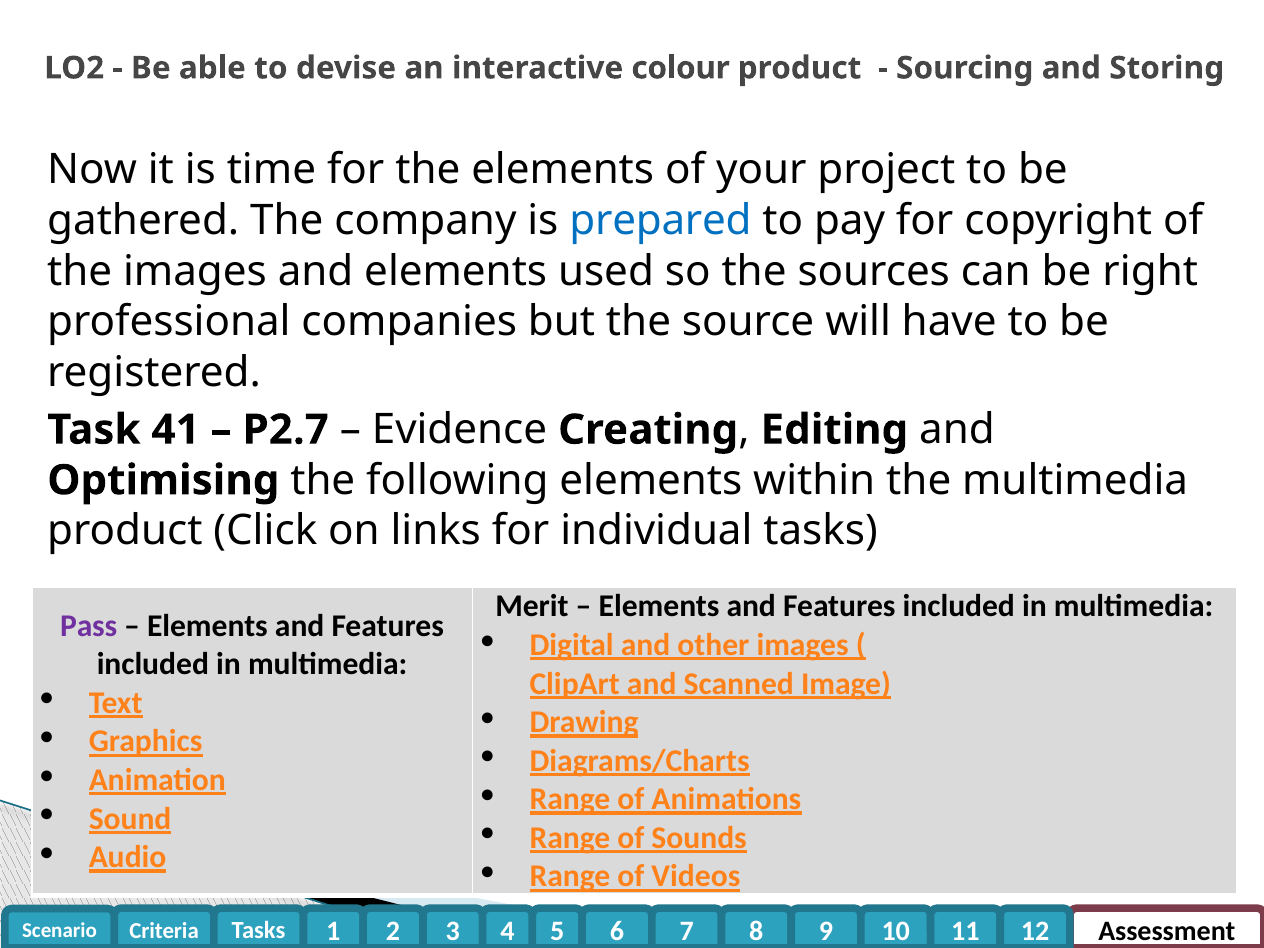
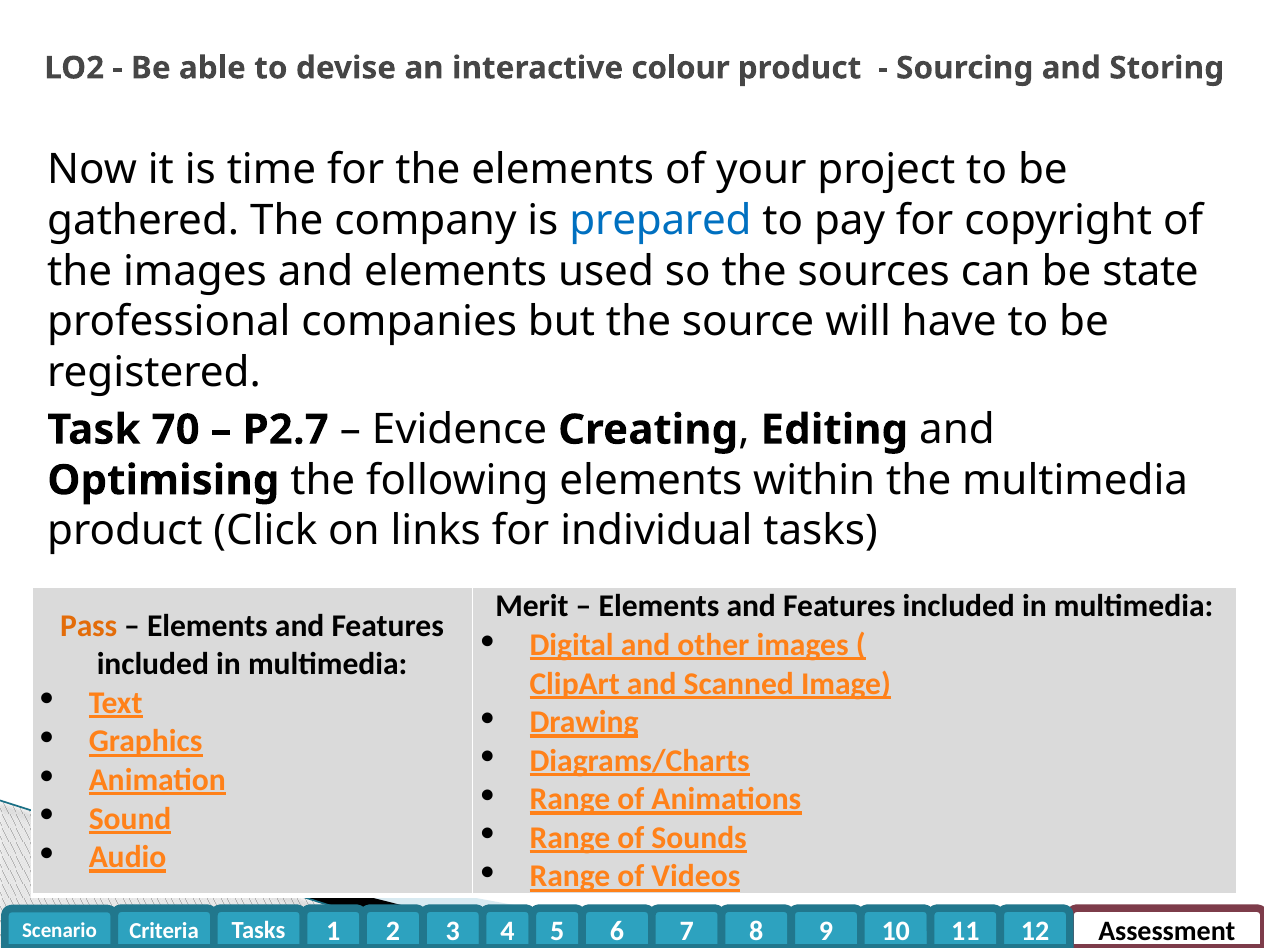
right: right -> state
41: 41 -> 70
Pass colour: purple -> orange
